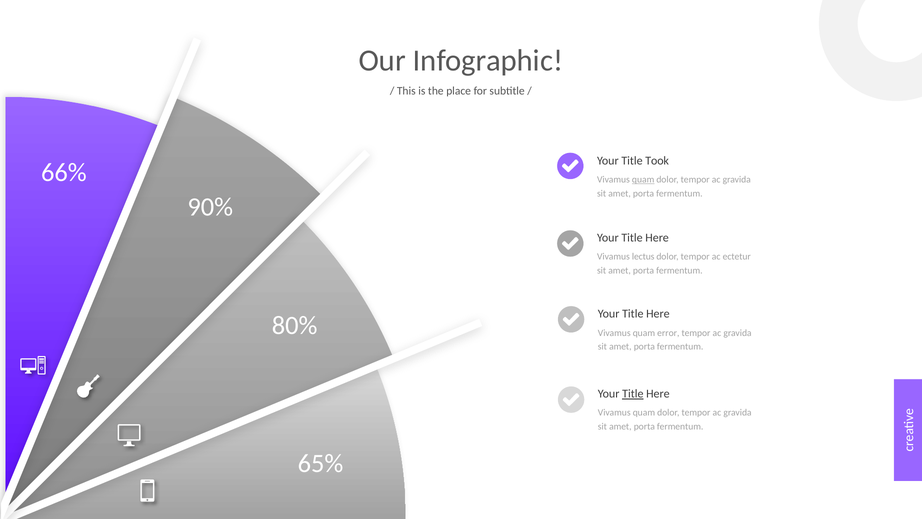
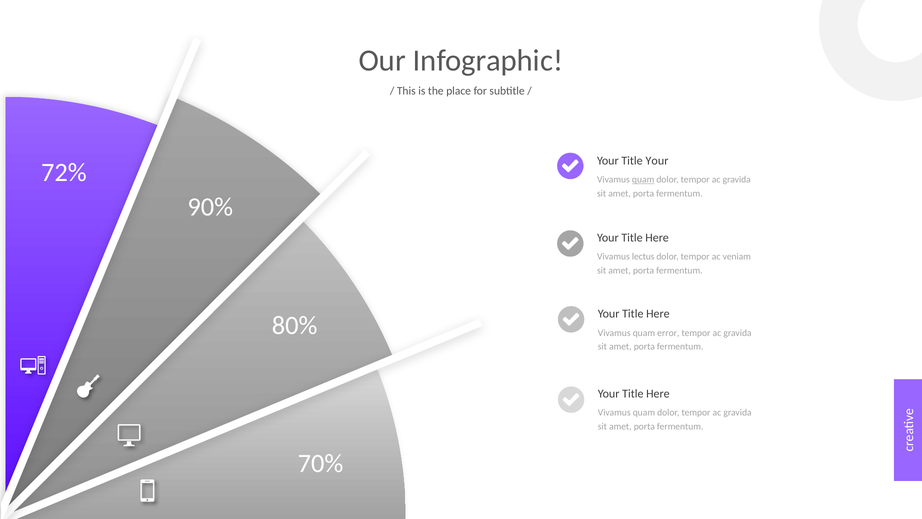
Title Took: Took -> Your
66%: 66% -> 72%
ectetur: ectetur -> veniam
Title at (633, 393) underline: present -> none
65%: 65% -> 70%
